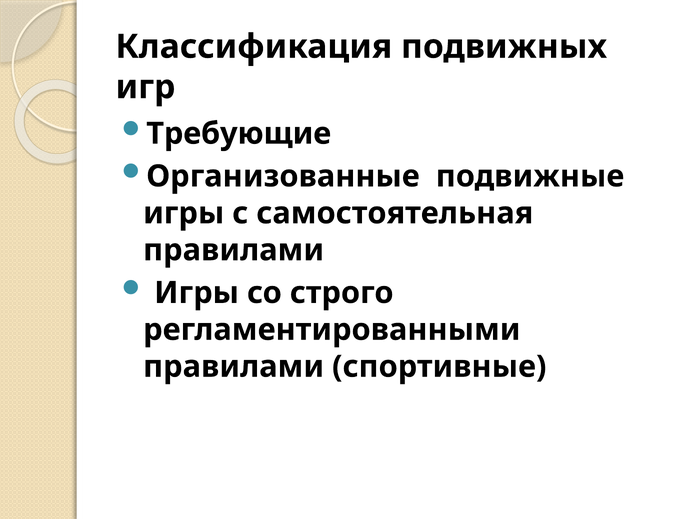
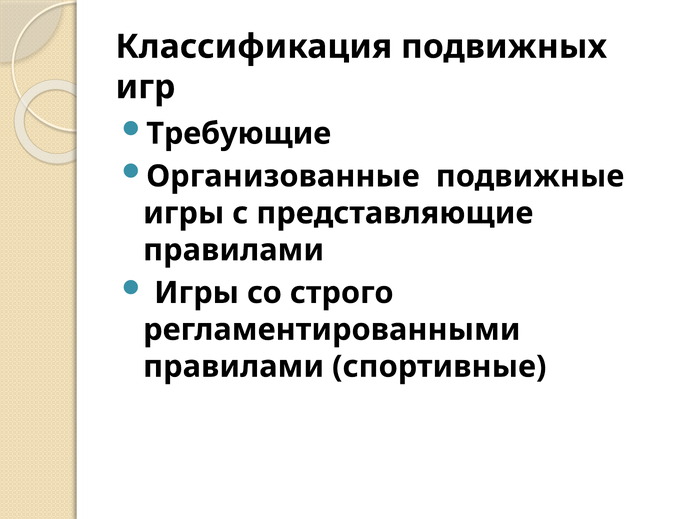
самостоятельная: самостоятельная -> представляющие
